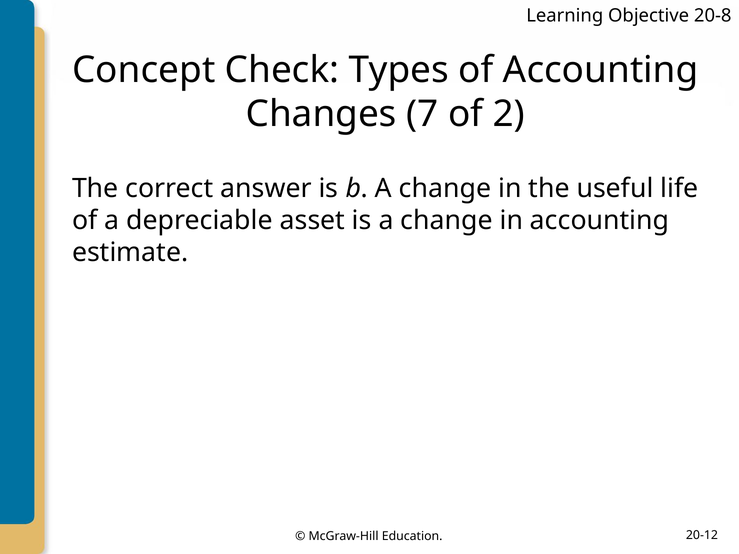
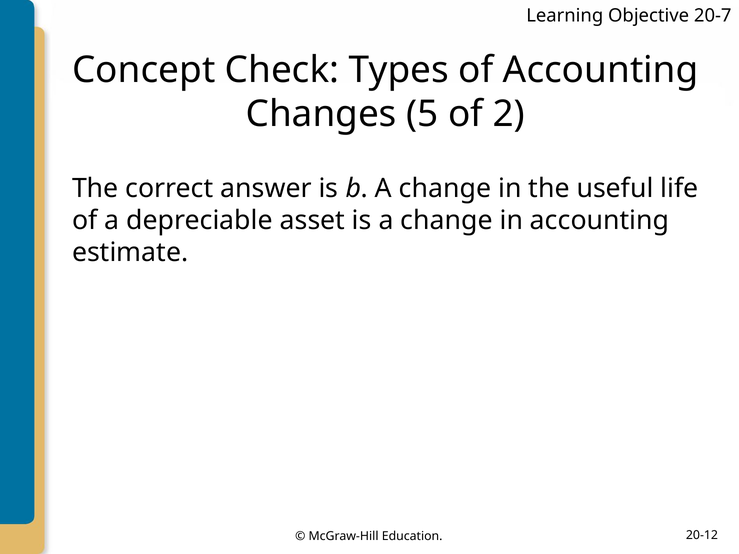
20-8: 20-8 -> 20-7
7: 7 -> 5
